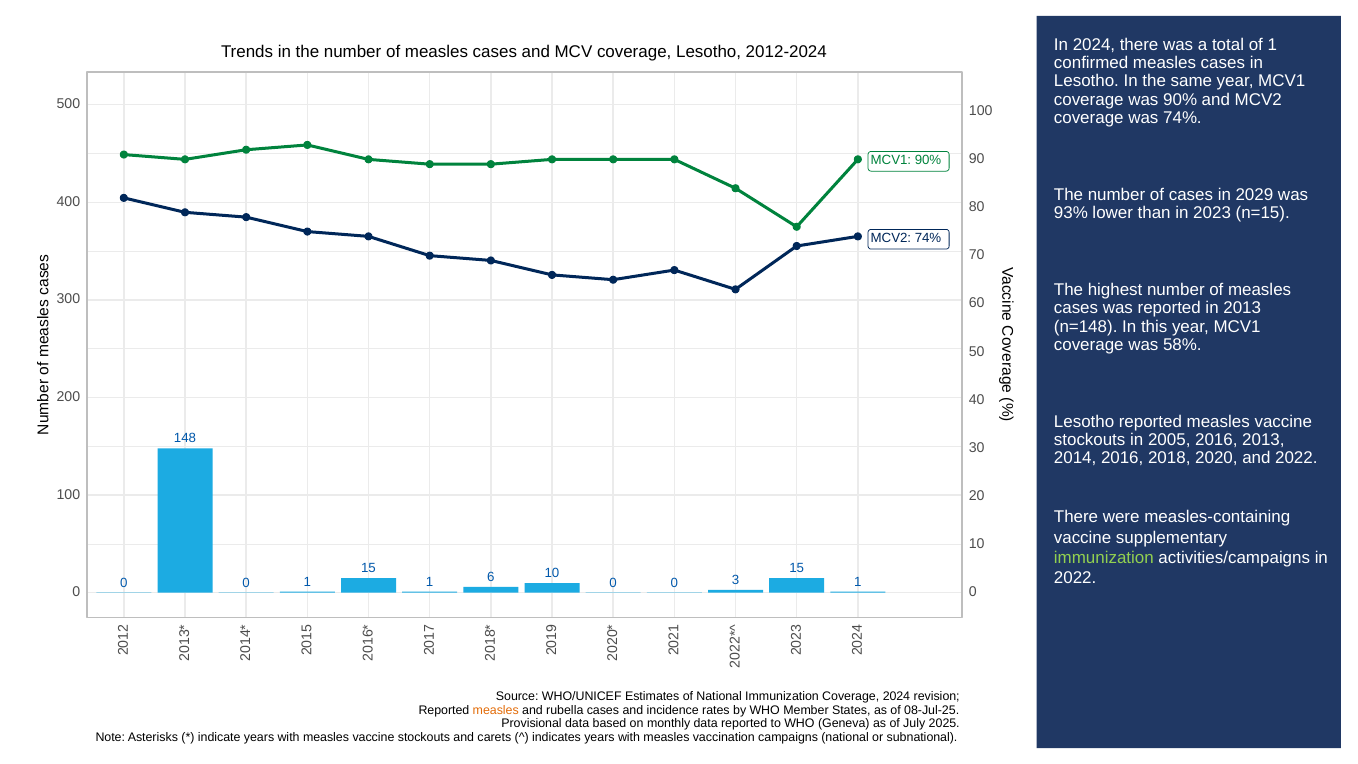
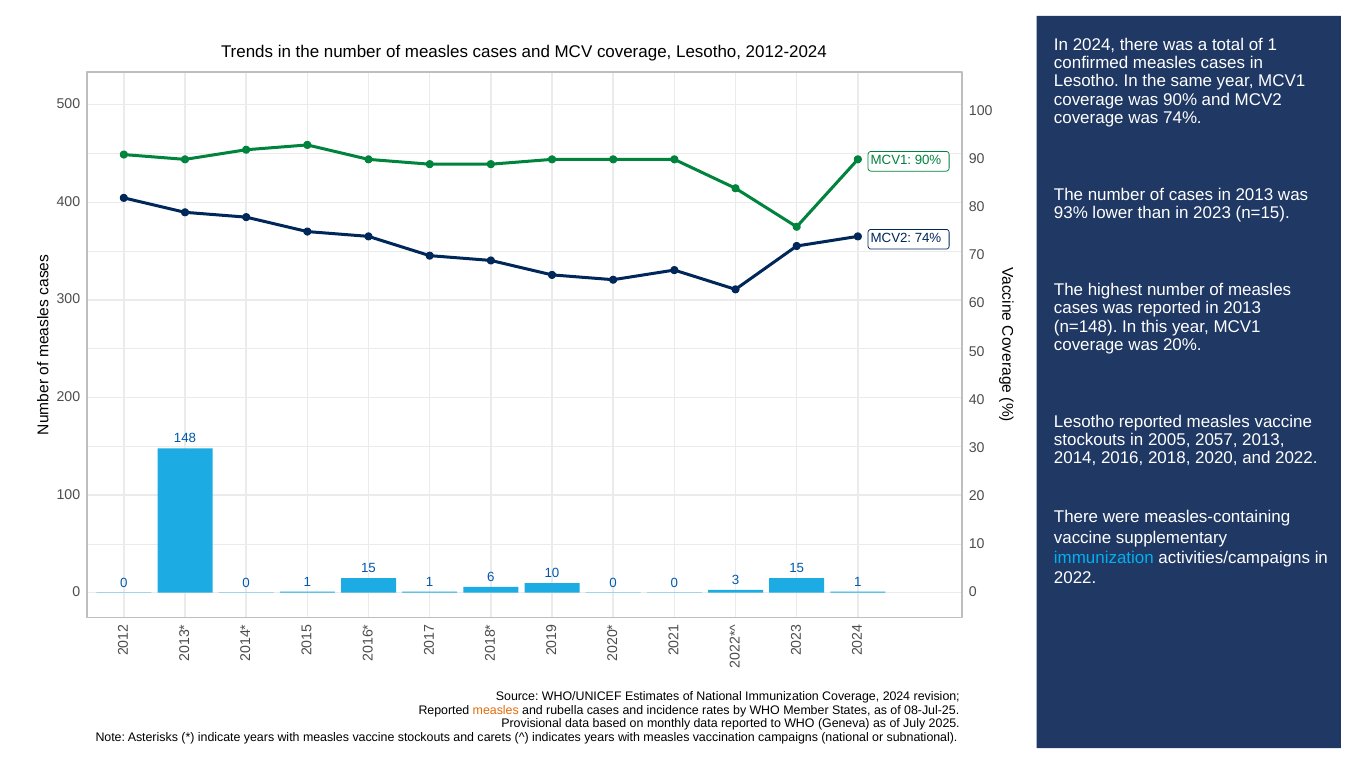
cases in 2029: 2029 -> 2013
58%: 58% -> 20%
2005 2016: 2016 -> 2057
immunization at (1104, 558) colour: light green -> light blue
